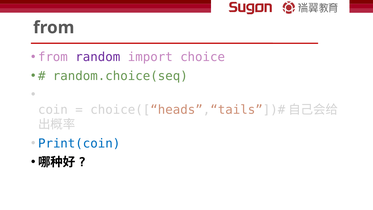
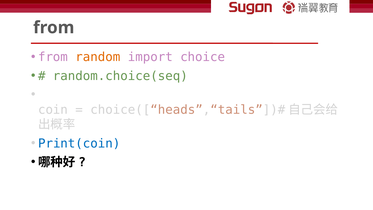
random colour: purple -> orange
